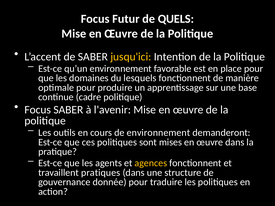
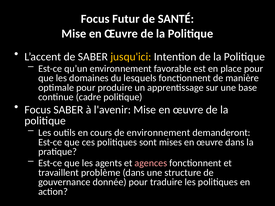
QUELS: QUELS -> SANTÉ
agences colour: yellow -> pink
pratiques: pratiques -> problème
